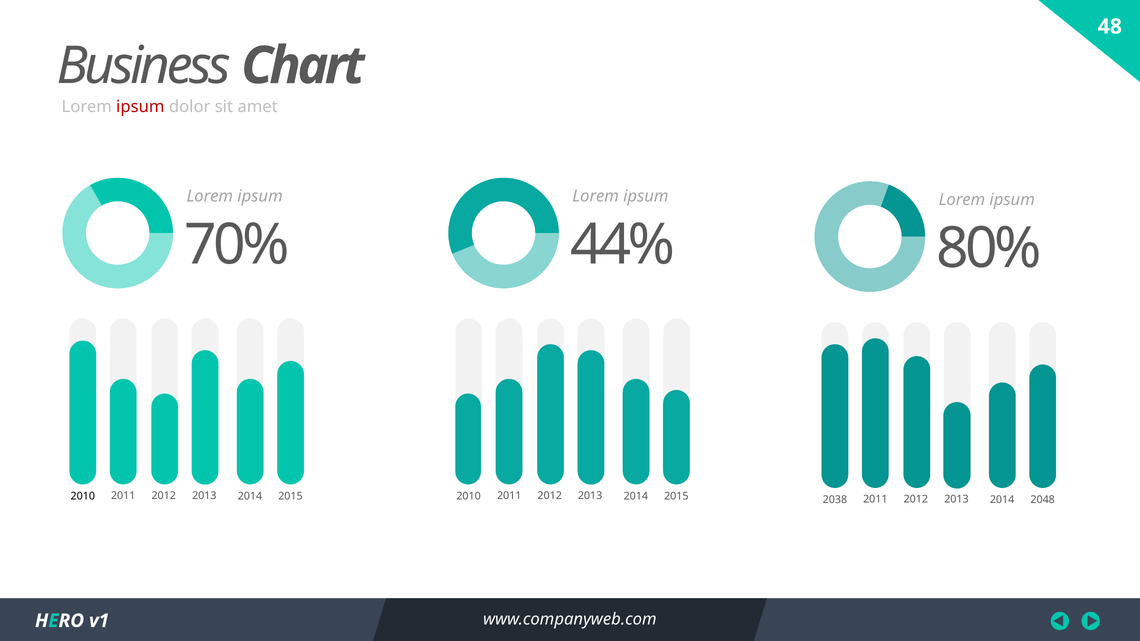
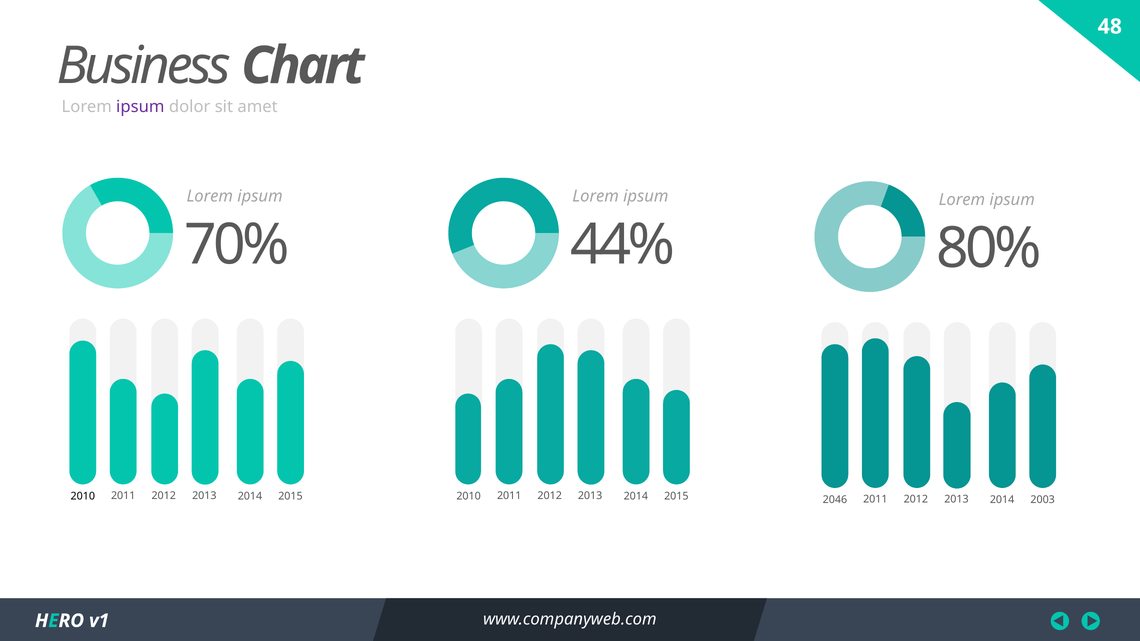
ipsum at (140, 107) colour: red -> purple
2038: 2038 -> 2046
2048: 2048 -> 2003
